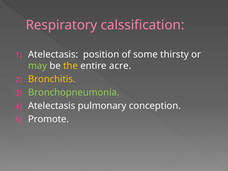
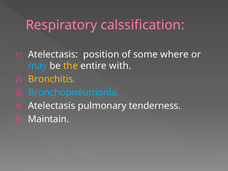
thirsty: thirsty -> where
may colour: light green -> light blue
acre: acre -> with
Bronchopneumonia colour: light green -> light blue
conception: conception -> tenderness
Promote: Promote -> Maintain
